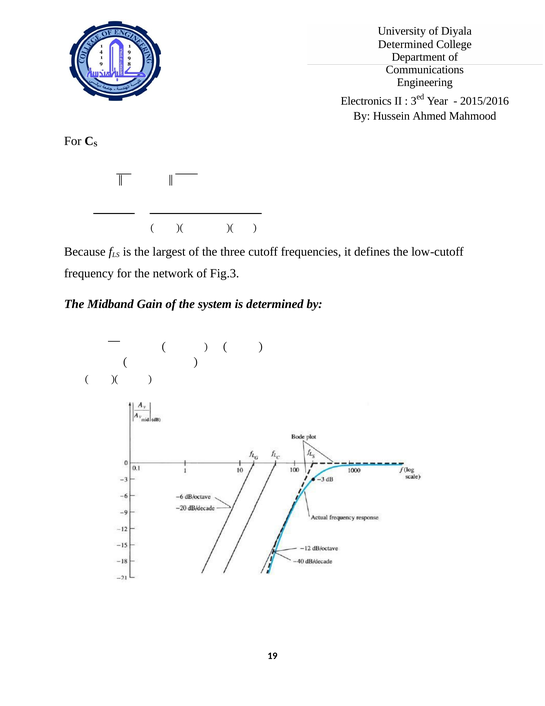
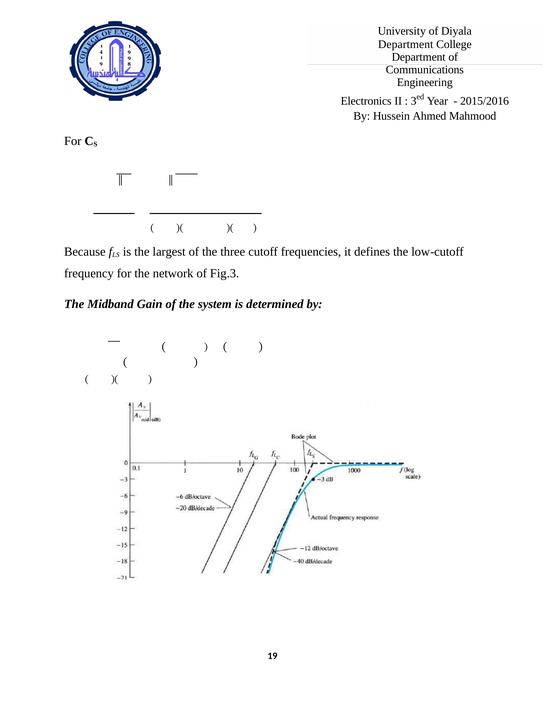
Determined at (406, 44): Determined -> Department
